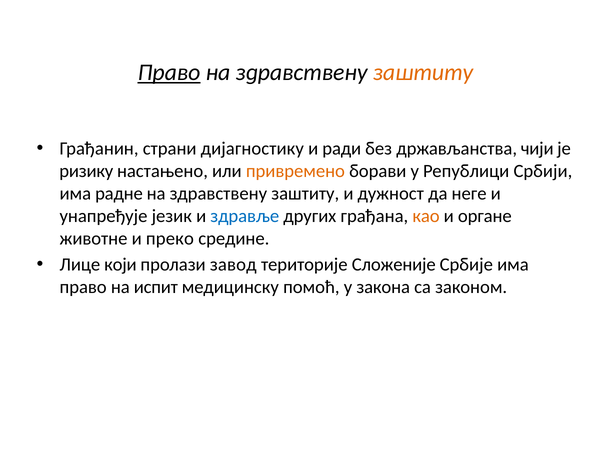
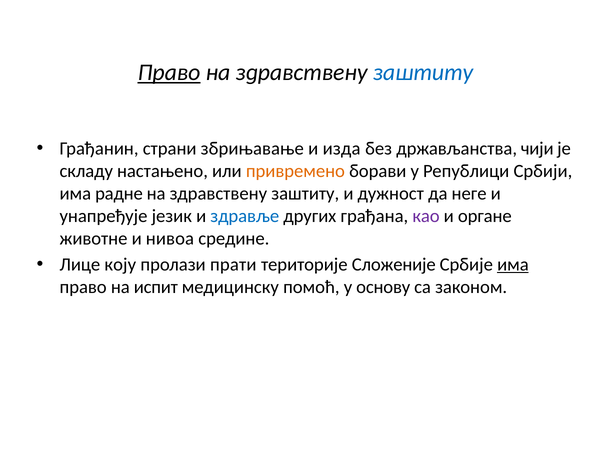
заштиту at (423, 72) colour: orange -> blue
дијагностику: дијагностику -> збрињавањe
ради: ради -> изда
ризику: ризику -> складу
као colour: orange -> purple
преко: преко -> нивоа
који: који -> коју
завод: завод -> прати
има at (513, 264) underline: none -> present
закона: закона -> основу
